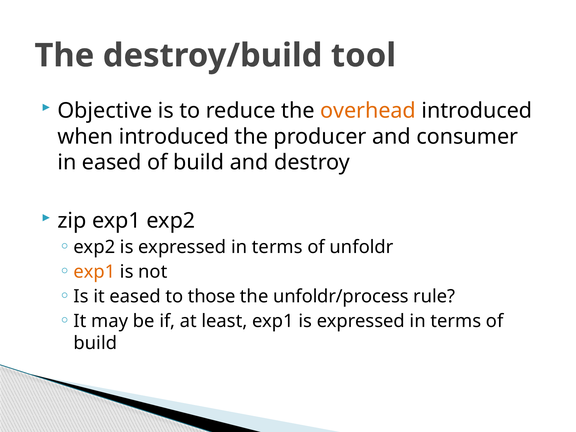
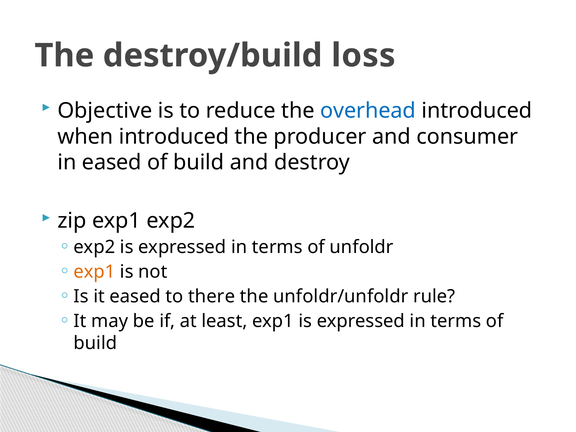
tool: tool -> loss
overhead colour: orange -> blue
those: those -> there
unfoldr/process: unfoldr/process -> unfoldr/unfoldr
